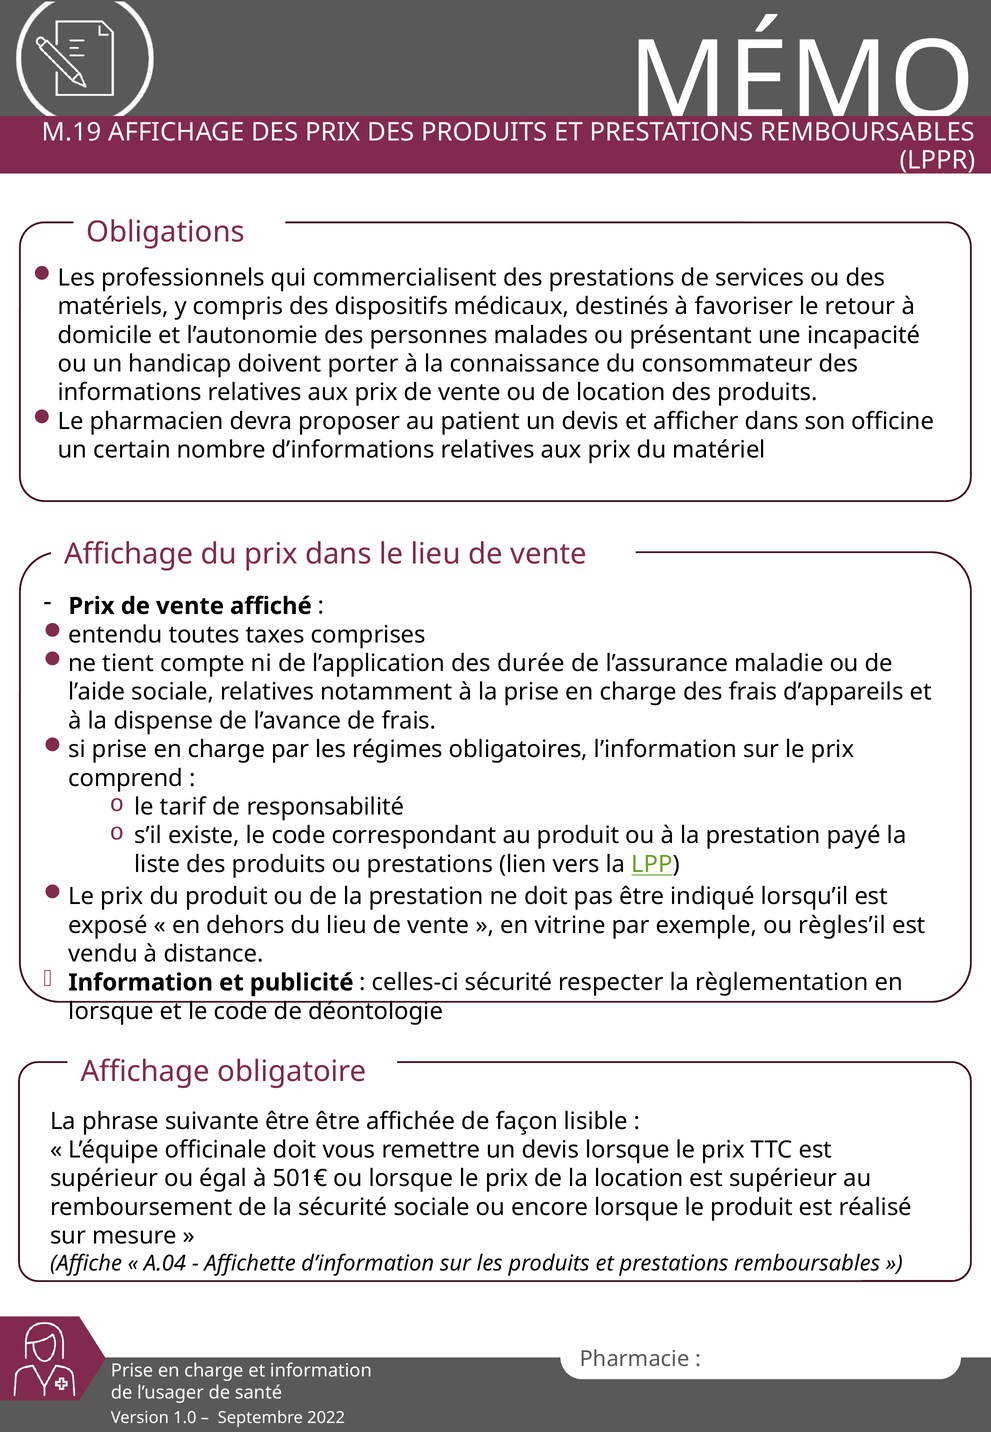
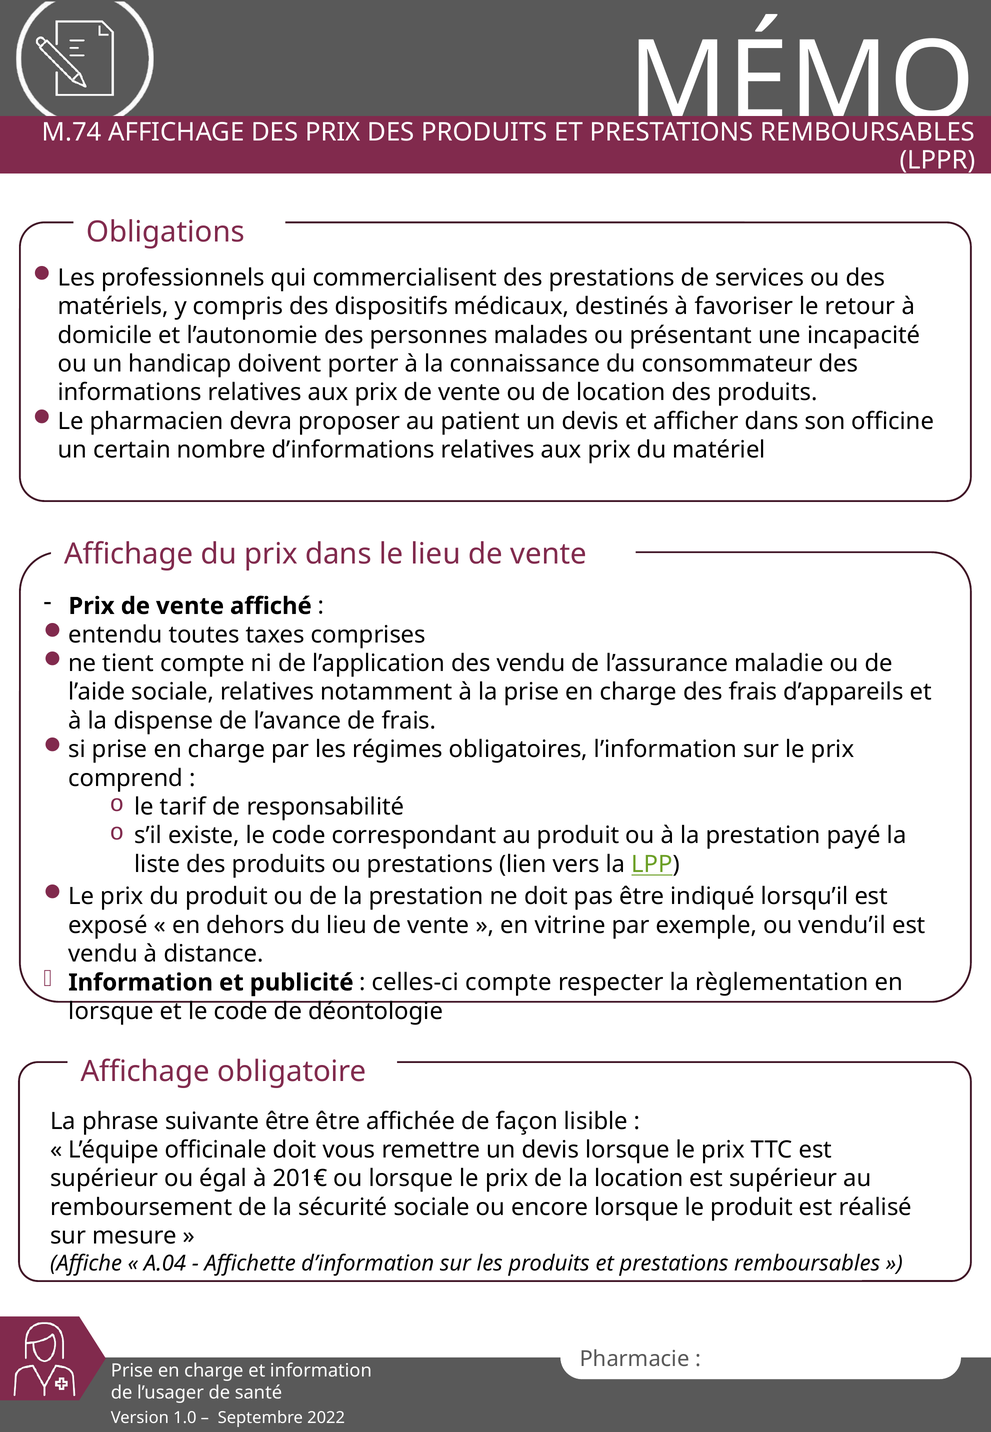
M.19: M.19 -> M.74
des durée: durée -> vendu
règles’il: règles’il -> vendu’il
celles-ci sécurité: sécurité -> compte
501€: 501€ -> 201€
